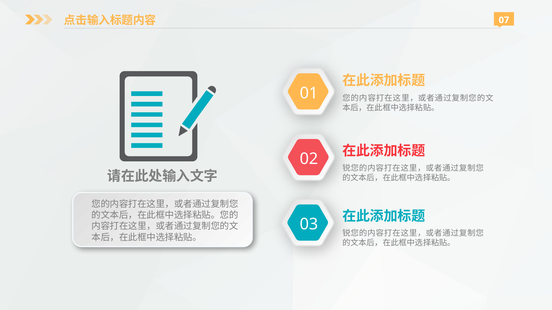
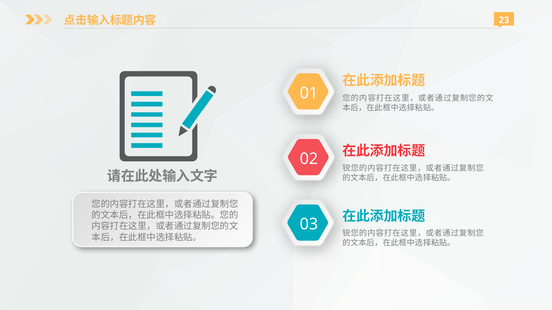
07: 07 -> 23
